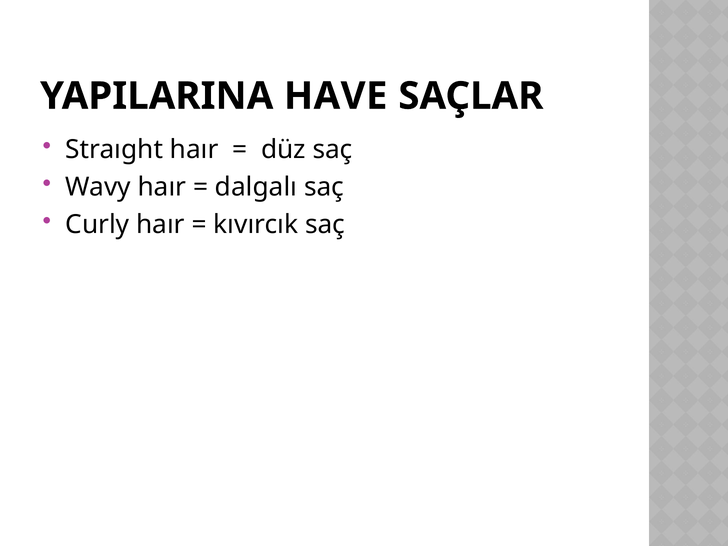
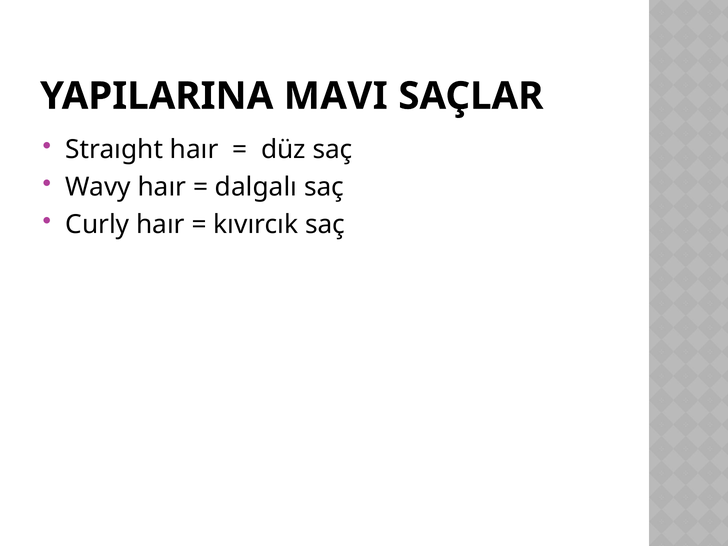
HAVE: HAVE -> MAVI
